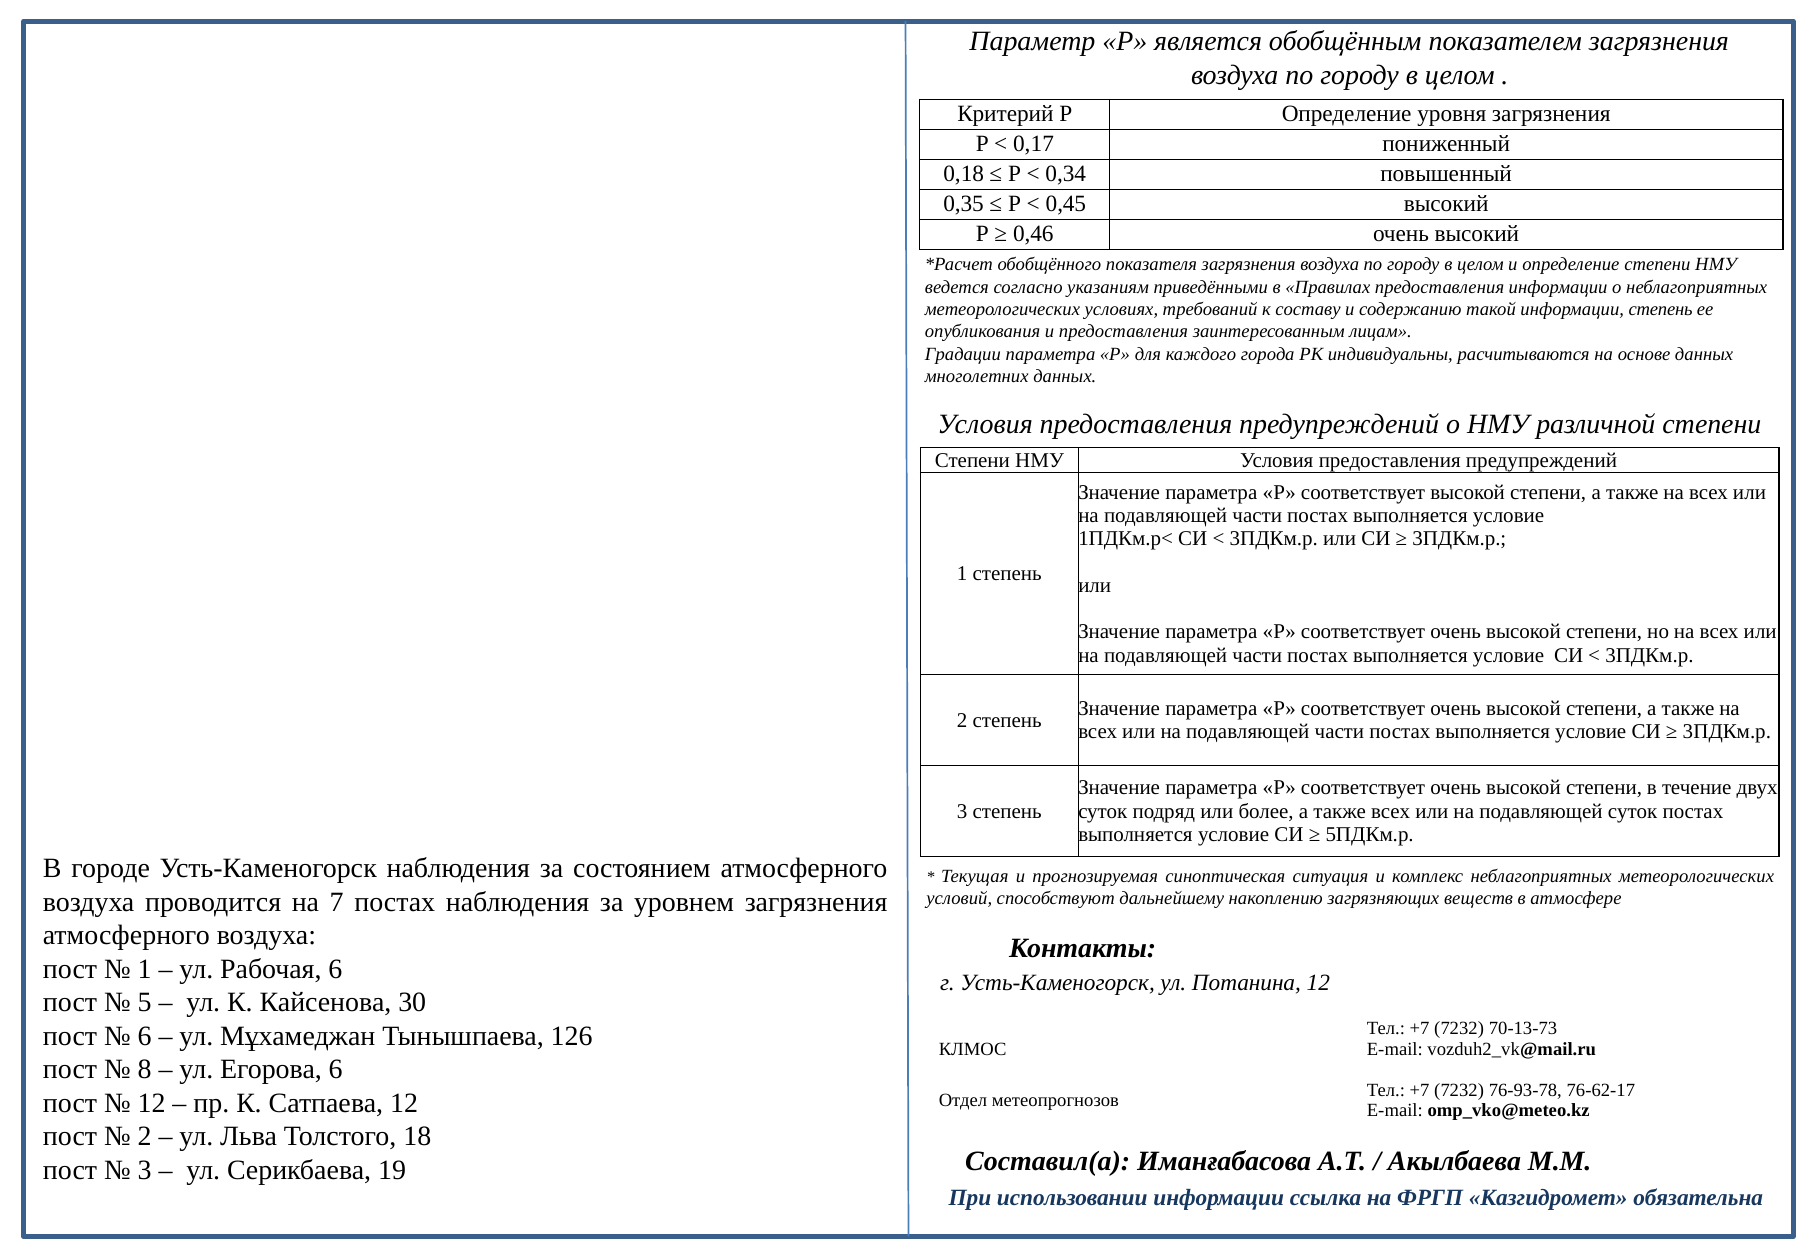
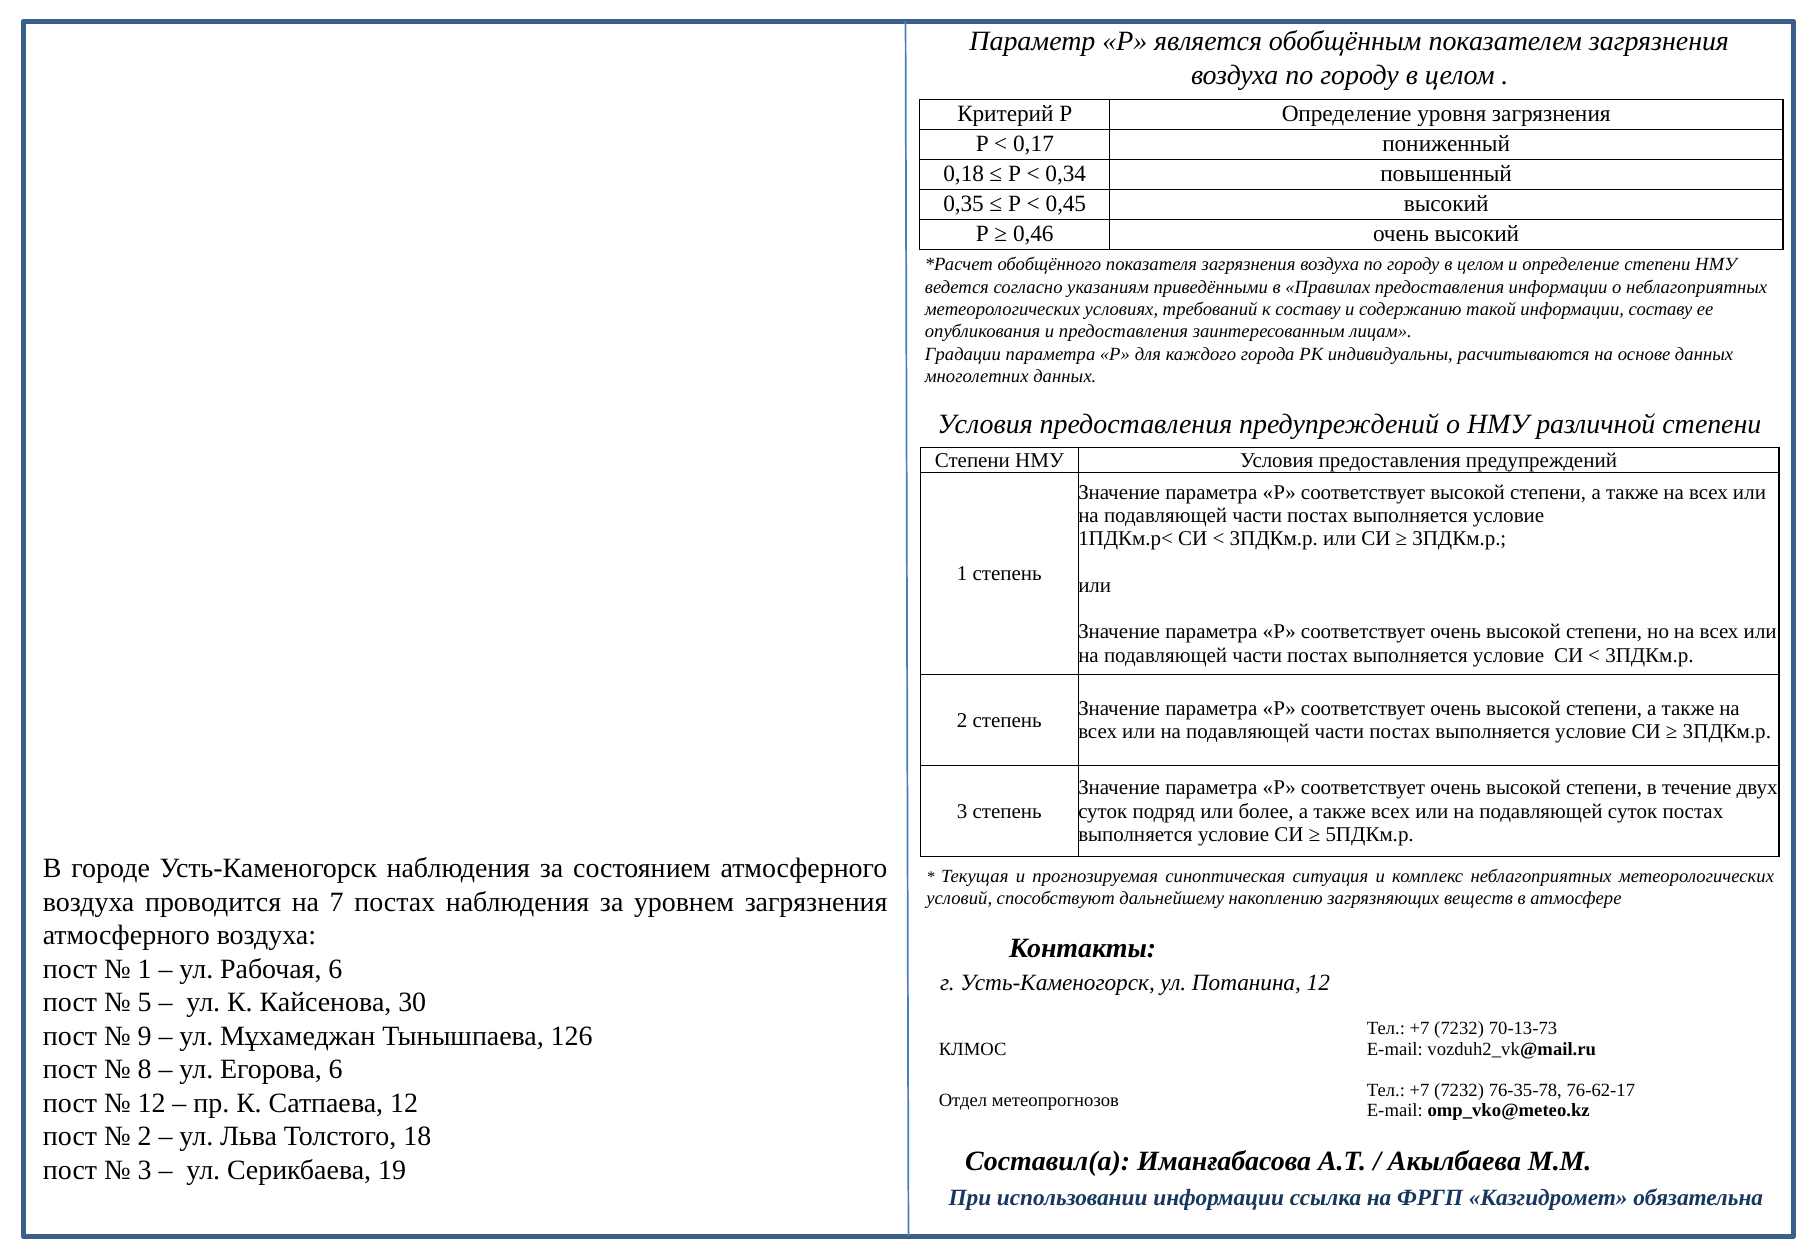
информации степень: степень -> составу
6 at (145, 1036): 6 -> 9
76-93-78: 76-93-78 -> 76-35-78
